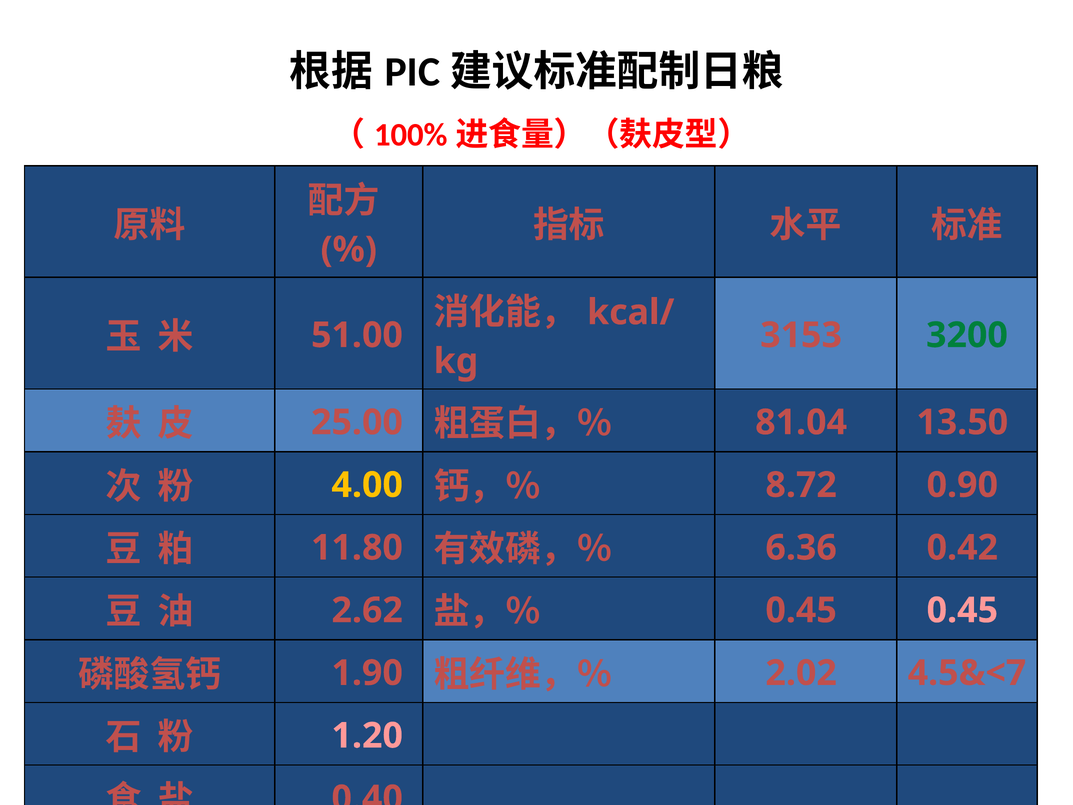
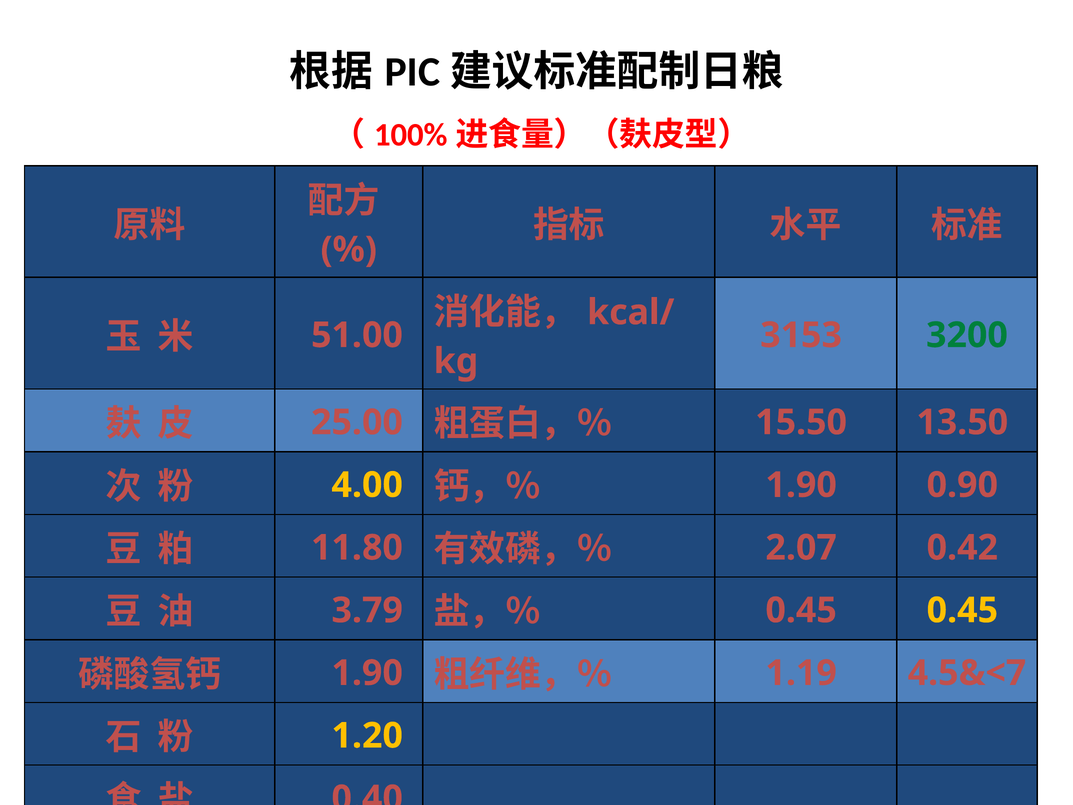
81.04: 81.04 -> 15.50
8.72 at (801, 485): 8.72 -> 1.90
6.36: 6.36 -> 2.07
2.62: 2.62 -> 3.79
0.45 at (962, 610) colour: pink -> yellow
2.02: 2.02 -> 1.19
1.20 colour: pink -> yellow
